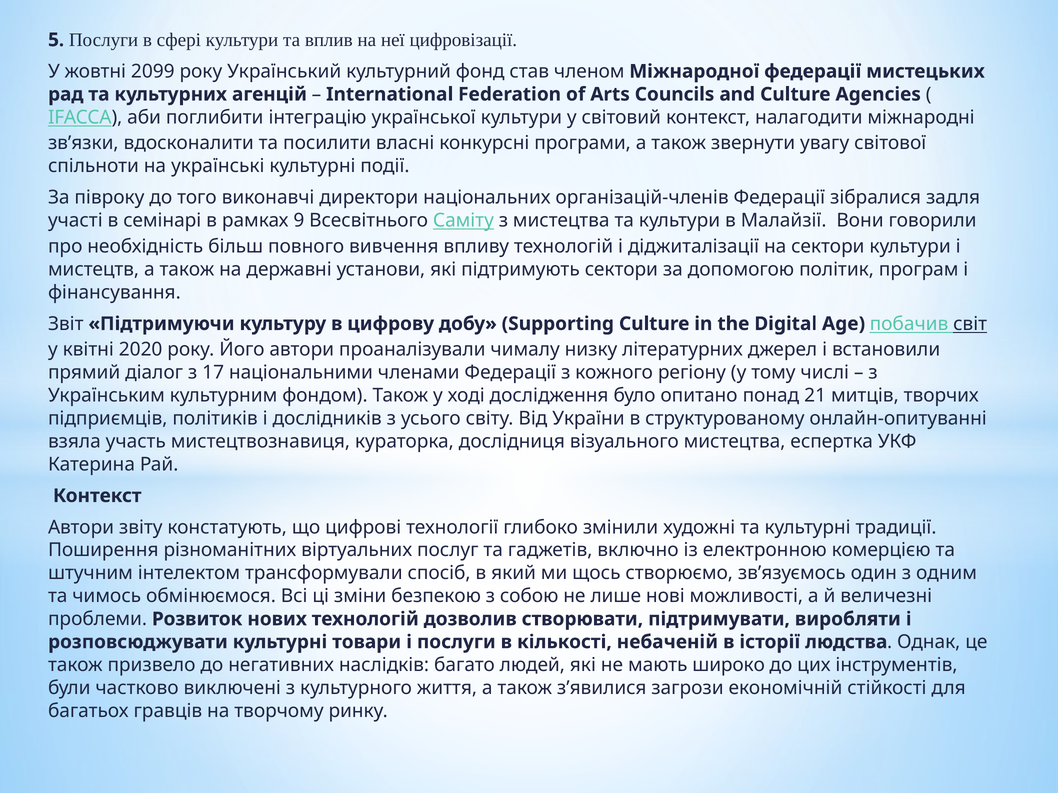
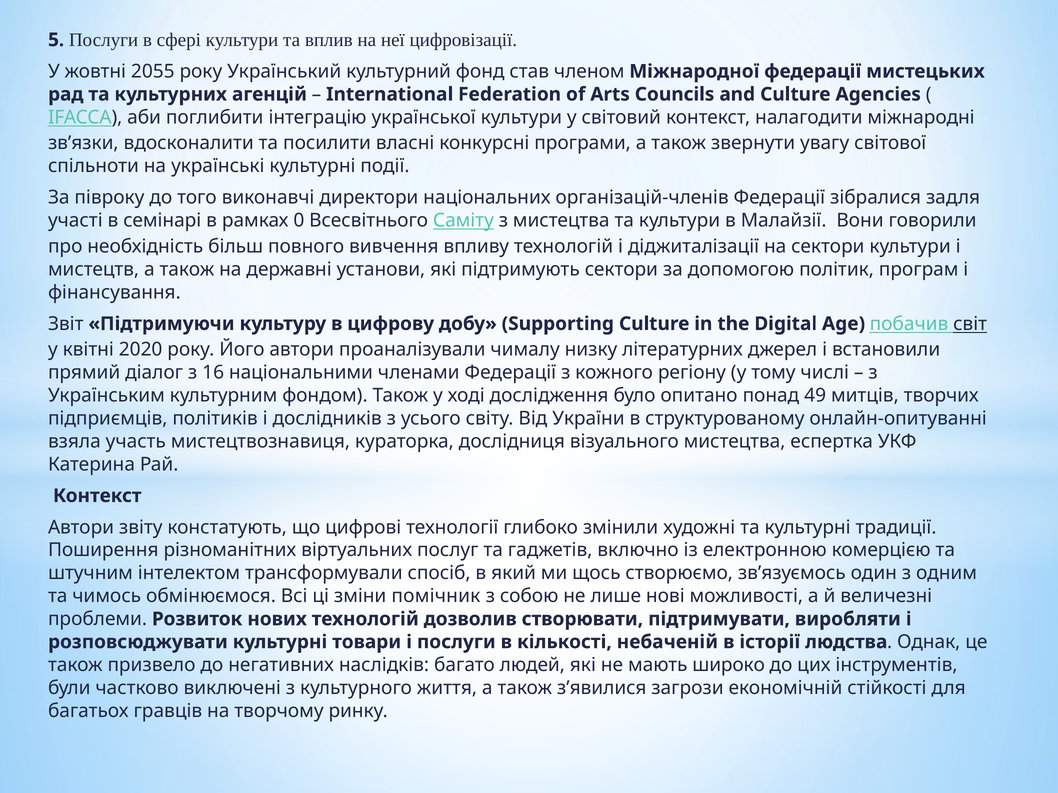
2099: 2099 -> 2055
9: 9 -> 0
17: 17 -> 16
21: 21 -> 49
безпекою: безпекою -> помічник
